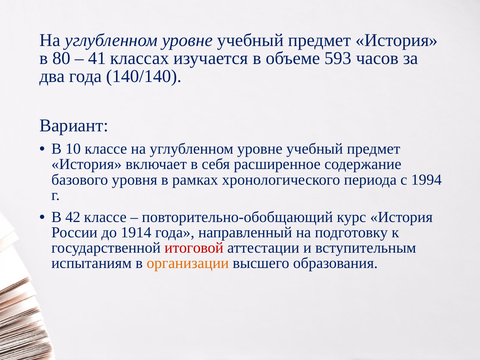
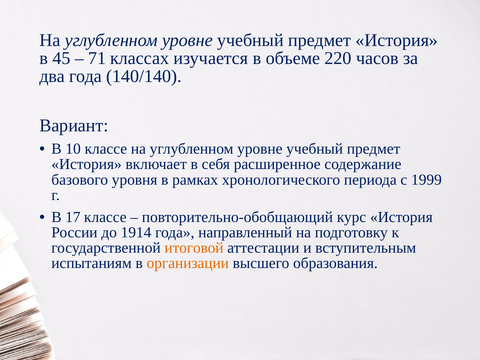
80: 80 -> 45
41: 41 -> 71
593: 593 -> 220
1994: 1994 -> 1999
42: 42 -> 17
итоговой colour: red -> orange
